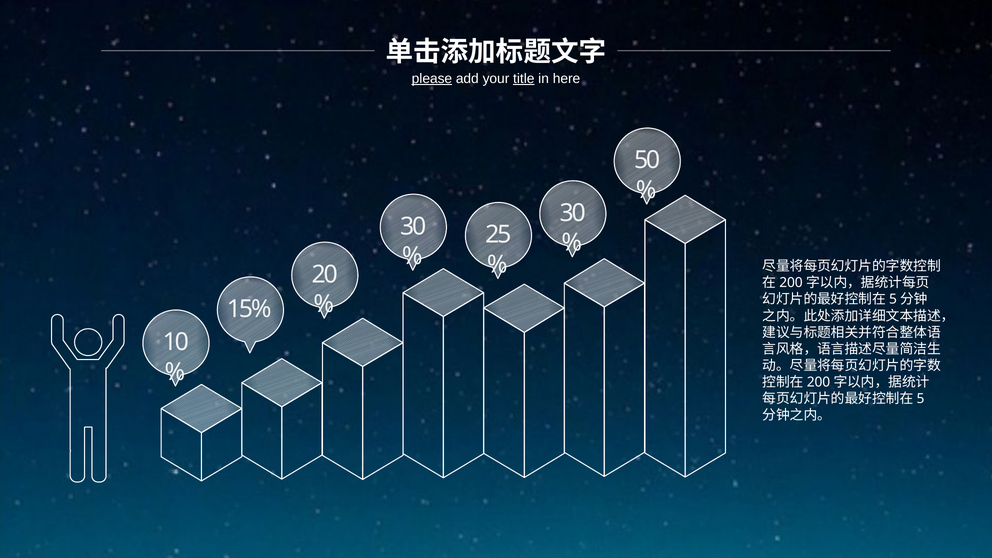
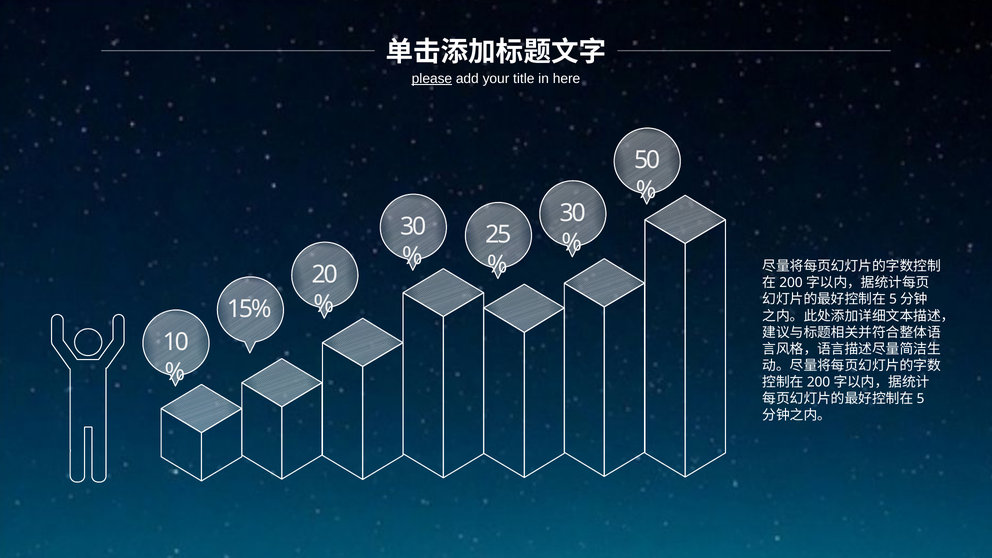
title underline: present -> none
